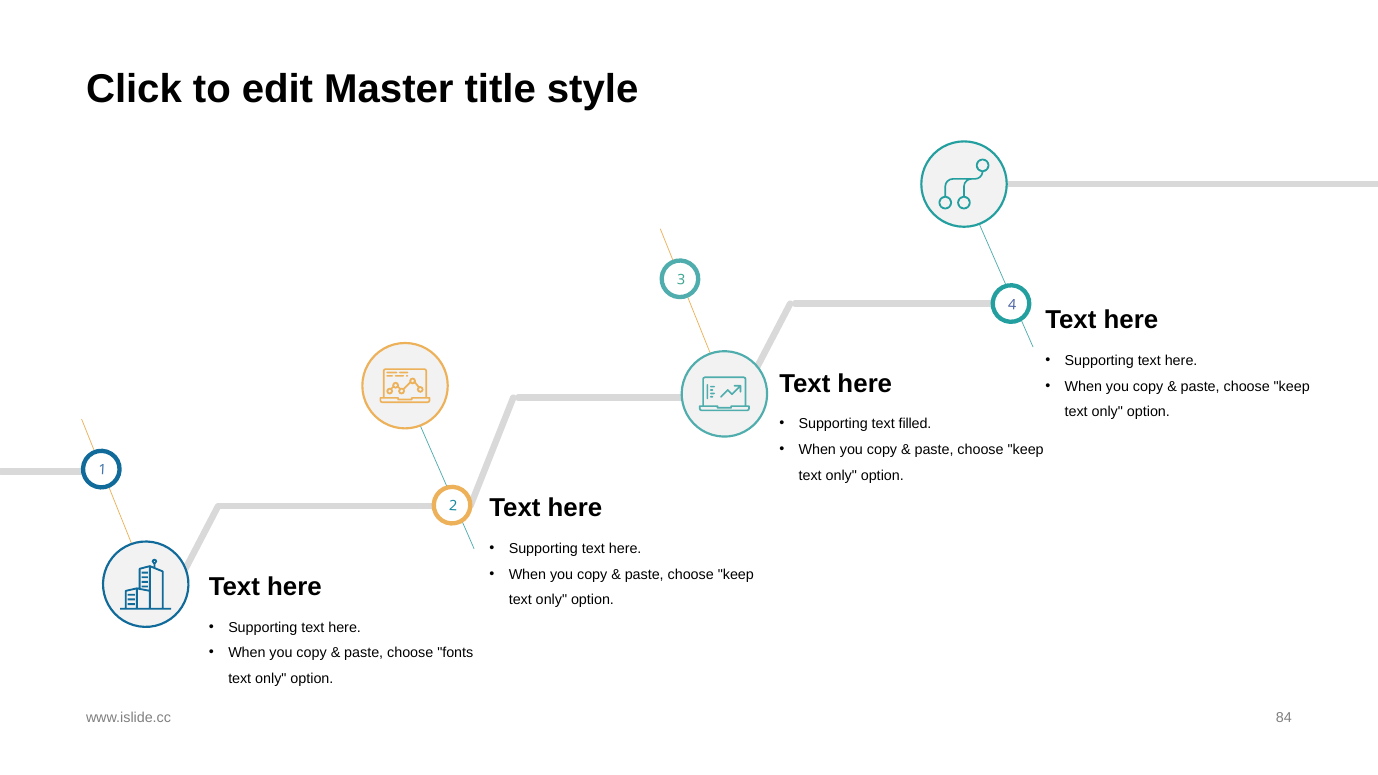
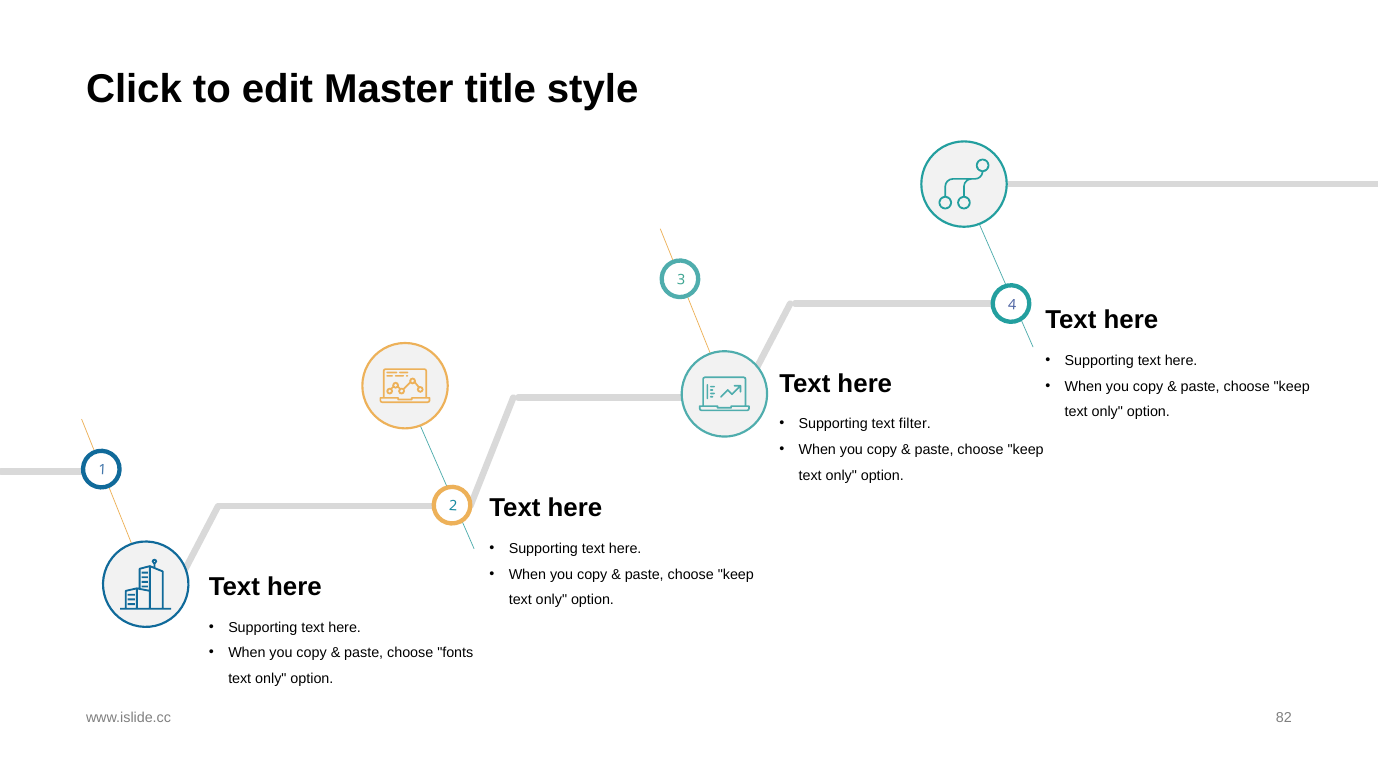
filled: filled -> filter
84: 84 -> 82
